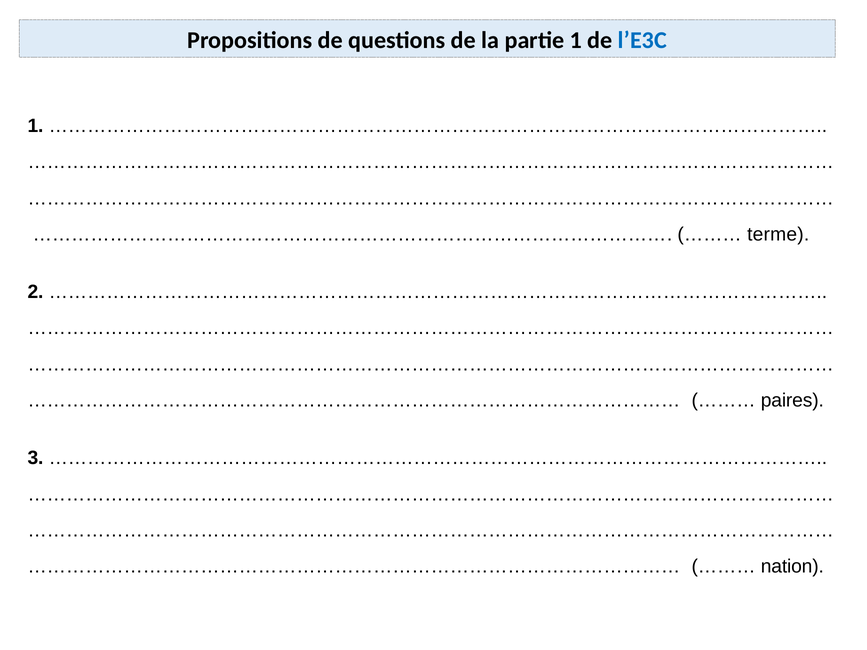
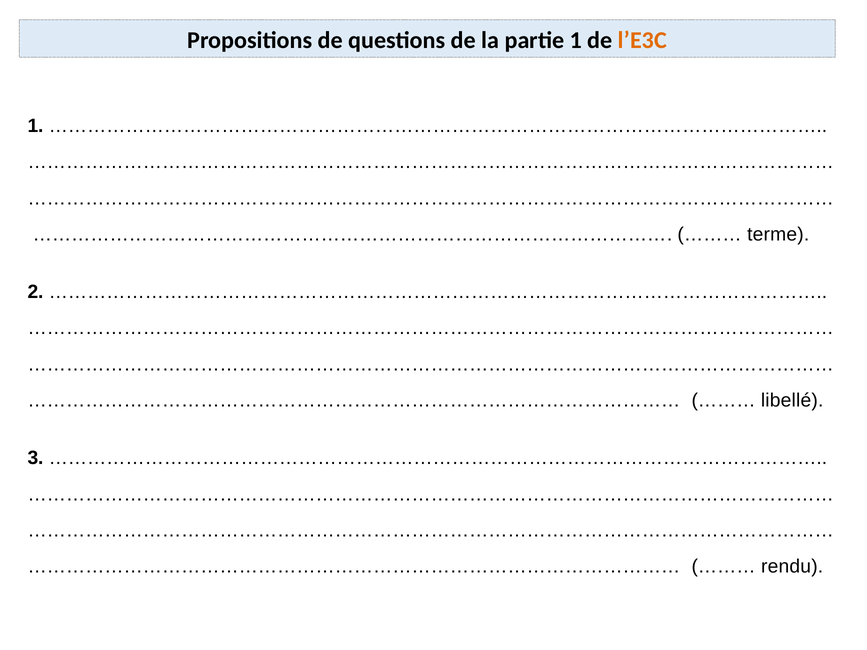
l’E3C colour: blue -> orange
paires: paires -> libellé
nation: nation -> rendu
